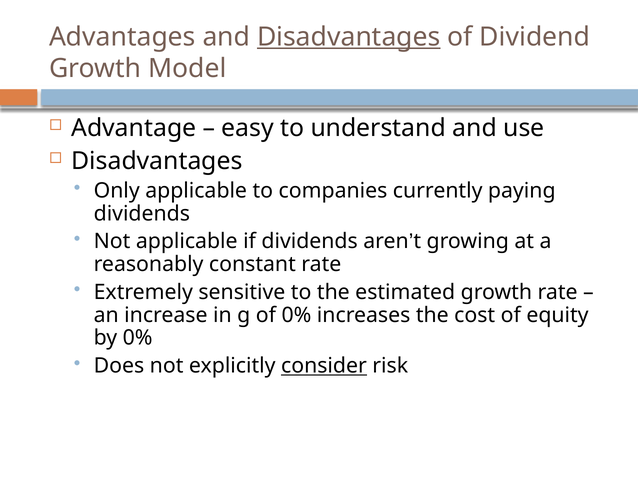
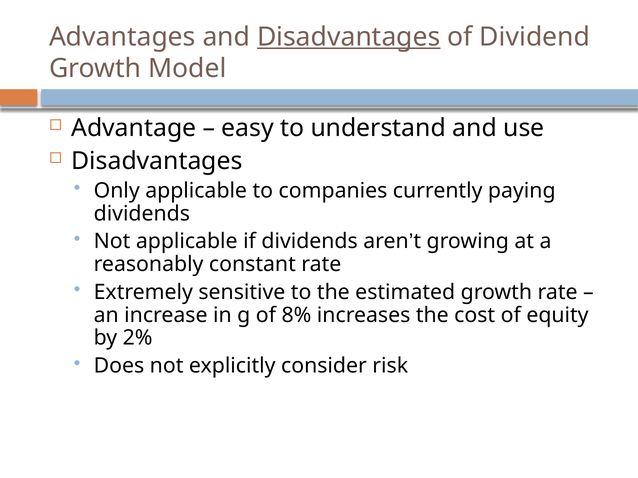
of 0%: 0% -> 8%
by 0%: 0% -> 2%
consider underline: present -> none
